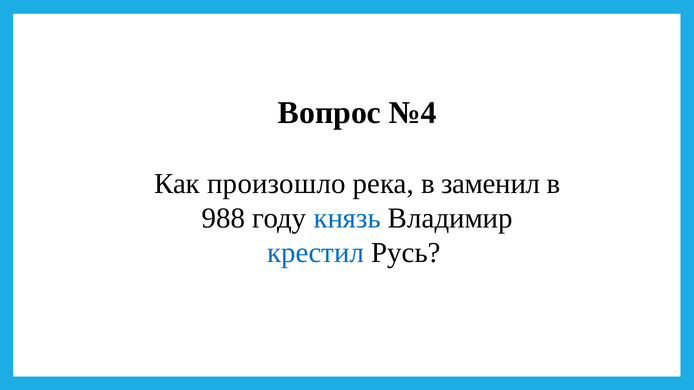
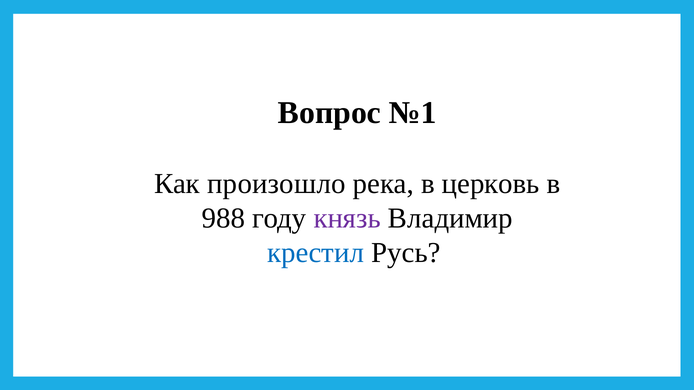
№4: №4 -> №1
заменил: заменил -> церковь
князь colour: blue -> purple
